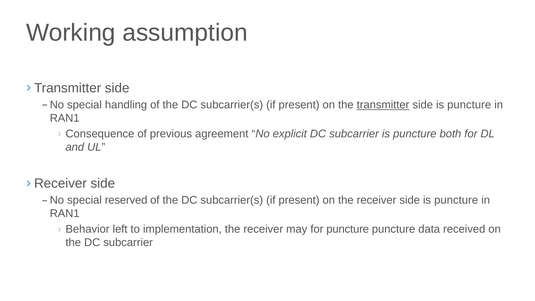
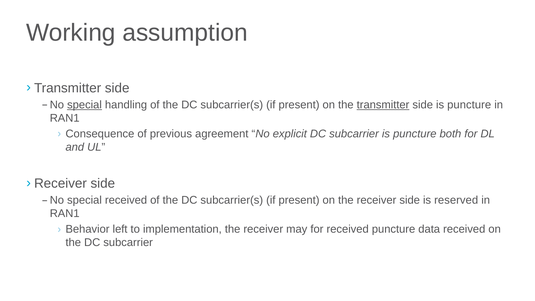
special at (84, 105) underline: none -> present
special reserved: reserved -> received
receiver side is puncture: puncture -> reserved
for puncture: puncture -> received
